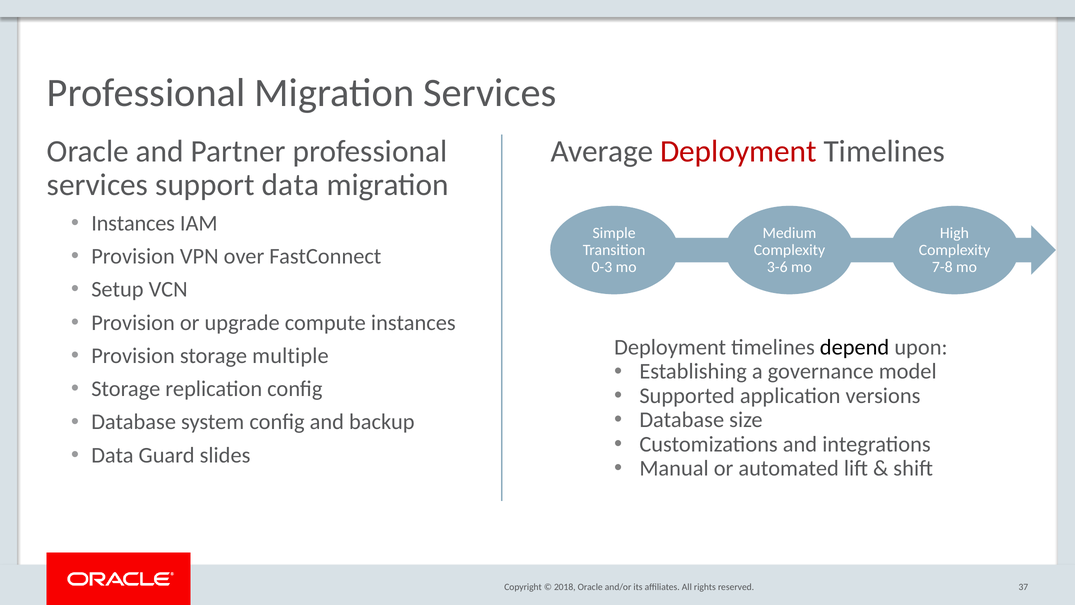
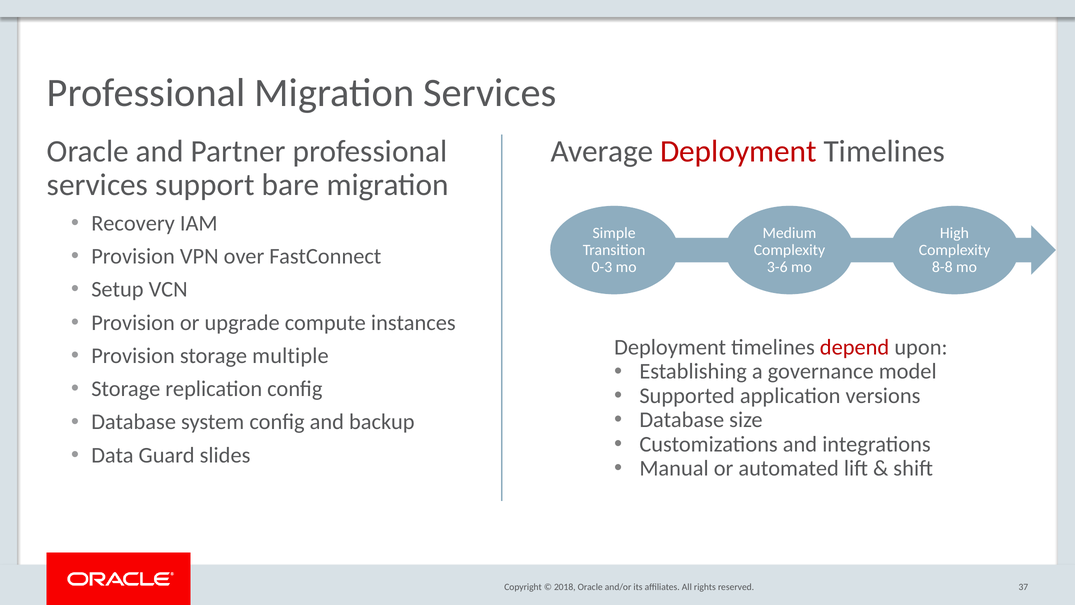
support data: data -> bare
Instances at (133, 223): Instances -> Recovery
7-8: 7-8 -> 8-8
depend colour: black -> red
